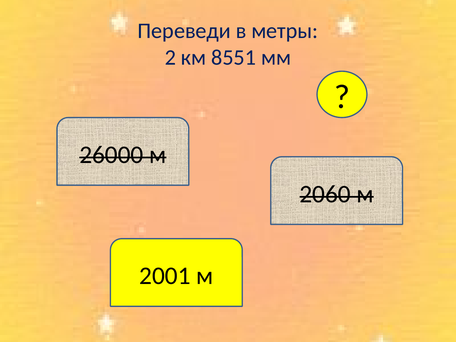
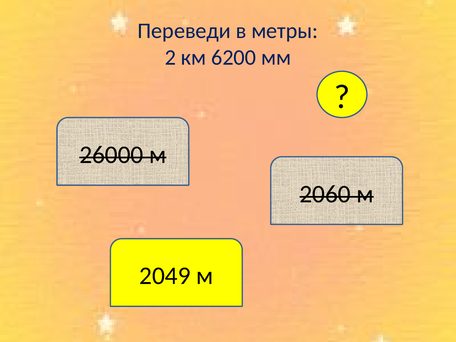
8551: 8551 -> 6200
2001: 2001 -> 2049
